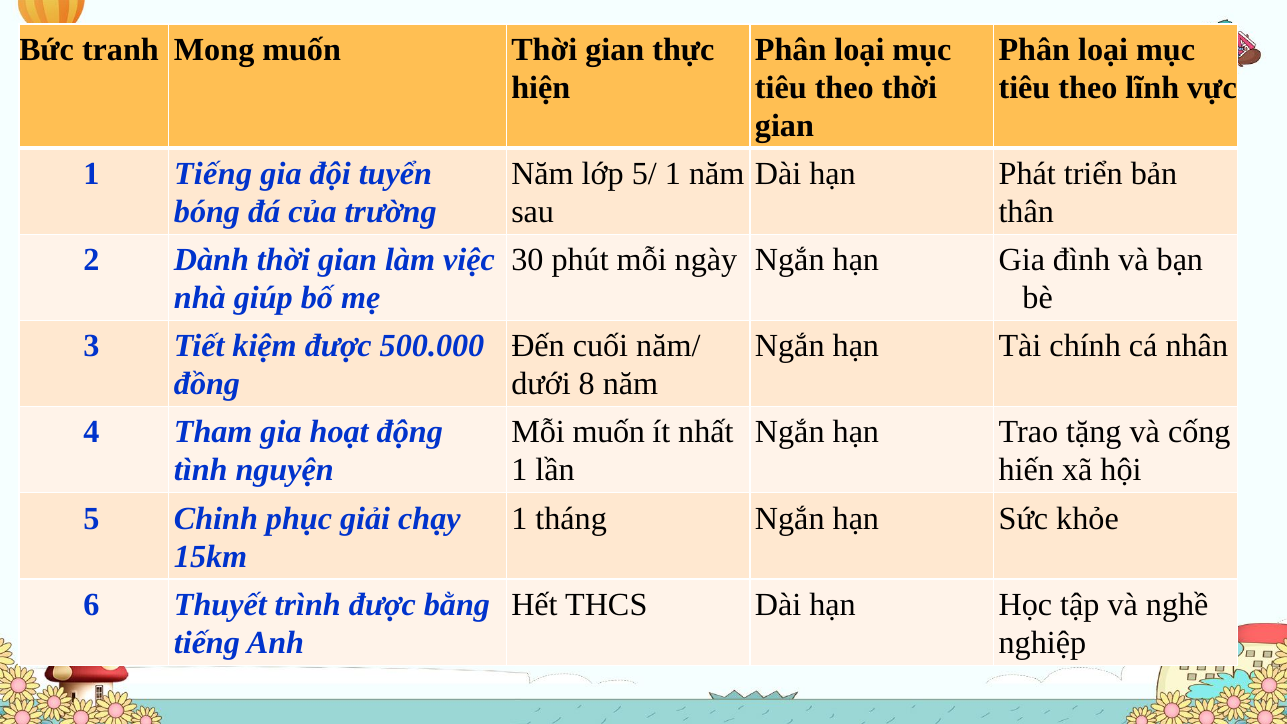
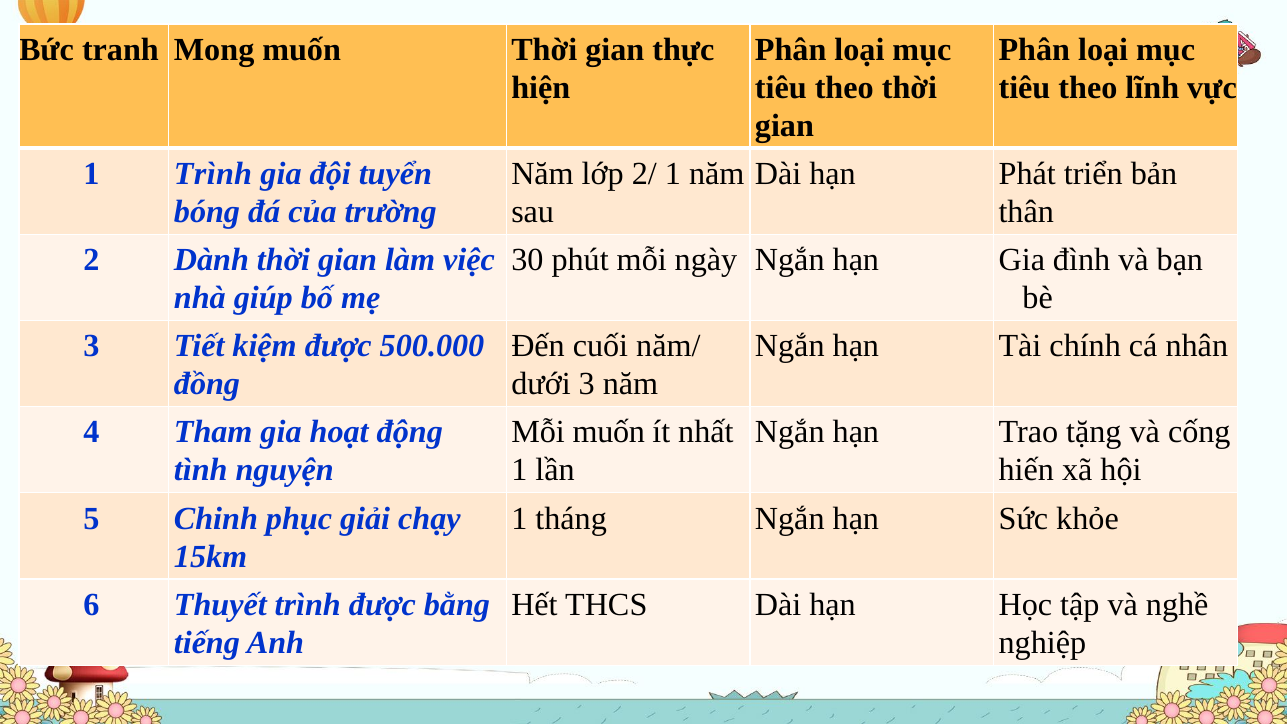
1 Tiếng: Tiếng -> Trình
5/: 5/ -> 2/
dưới 8: 8 -> 3
